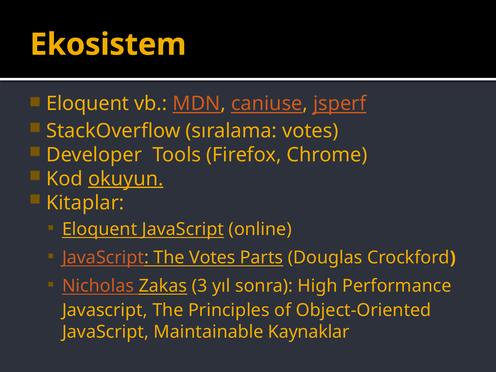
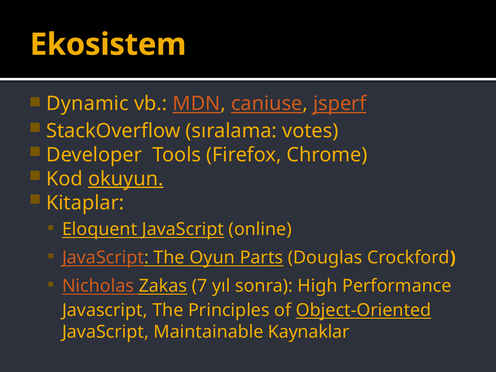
Eloquent at (88, 104): Eloquent -> Dynamic
The Votes: Votes -> Oyun
3: 3 -> 7
Object-Oriented underline: none -> present
